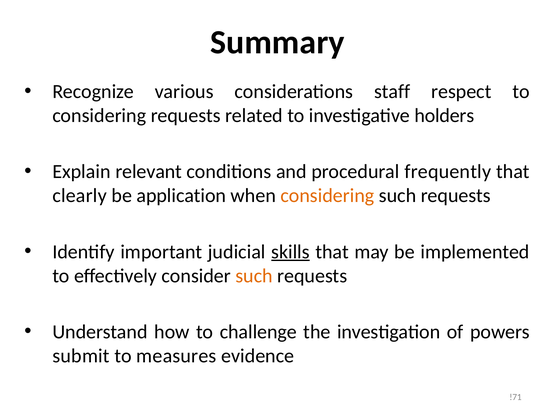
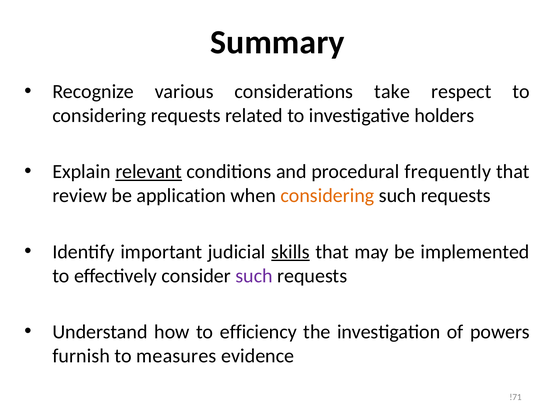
staff: staff -> take
relevant underline: none -> present
clearly: clearly -> review
such at (254, 276) colour: orange -> purple
challenge: challenge -> efficiency
submit: submit -> furnish
